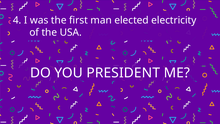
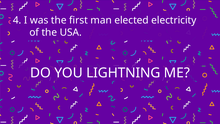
PRESIDENT: PRESIDENT -> LIGHTNING
